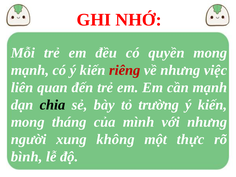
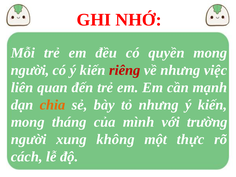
mạnh at (30, 70): mạnh -> người
chia colour: black -> orange
tỏ trường: trường -> nhưng
với nhưng: nhưng -> trường
bình: bình -> cách
